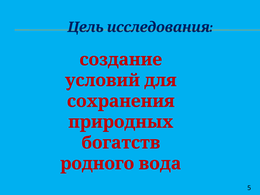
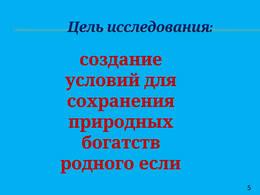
вода: вода -> если
